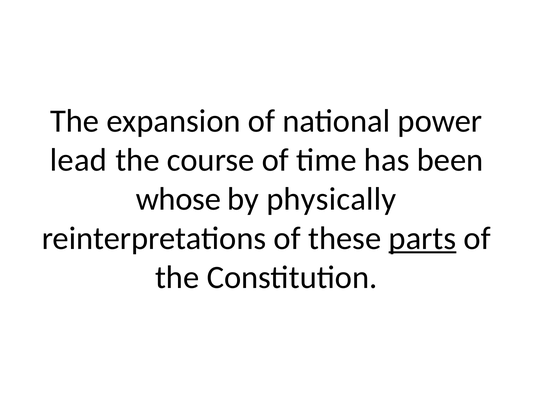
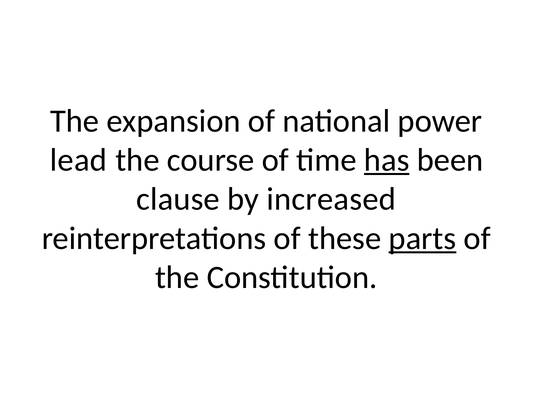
has underline: none -> present
whose: whose -> clause
physically: physically -> increased
